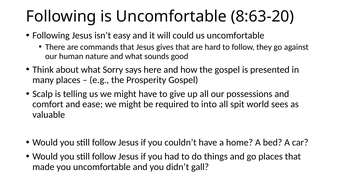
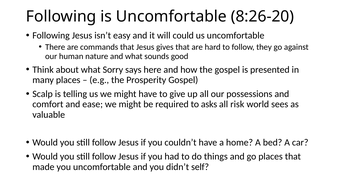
8:63-20: 8:63-20 -> 8:26-20
into: into -> asks
spit: spit -> risk
gall: gall -> self
